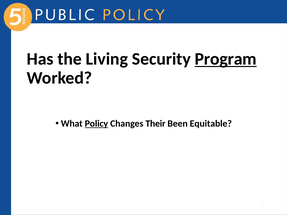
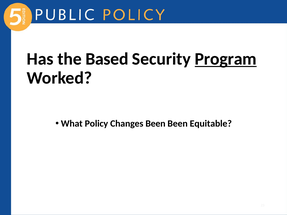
Living: Living -> Based
Policy underline: present -> none
Changes Their: Their -> Been
